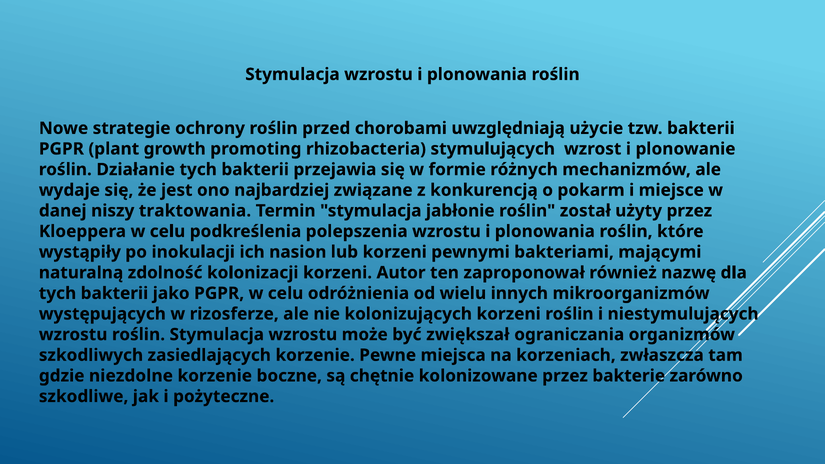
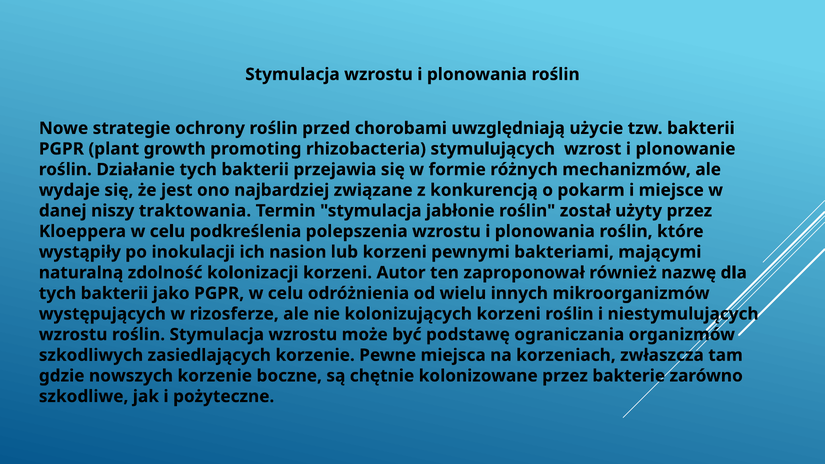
zwiększał: zwiększał -> podstawę
niezdolne: niezdolne -> nowszych
